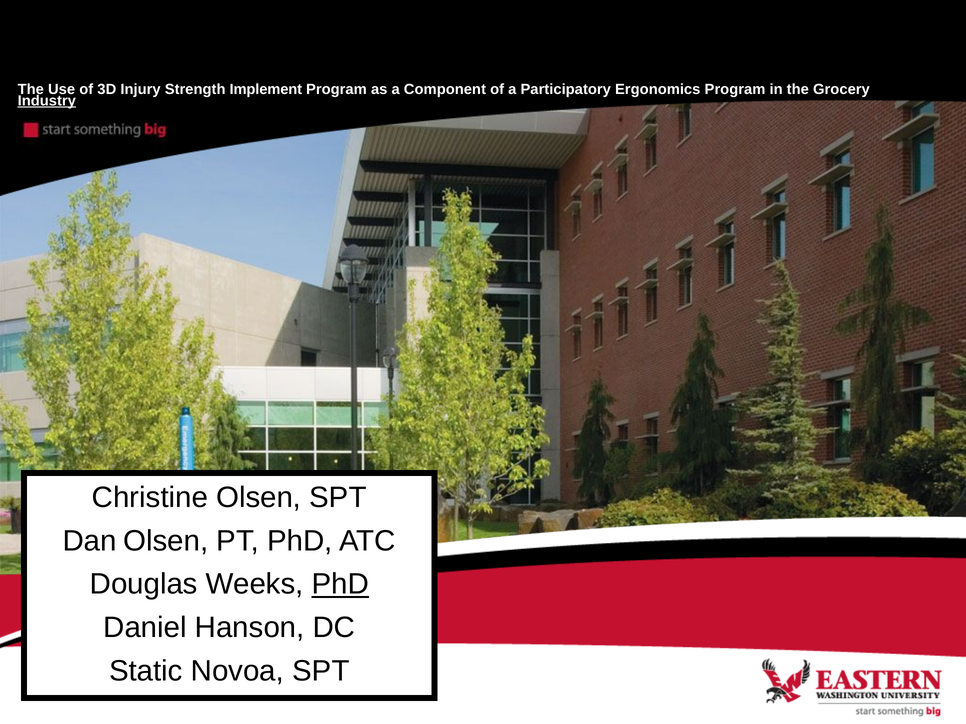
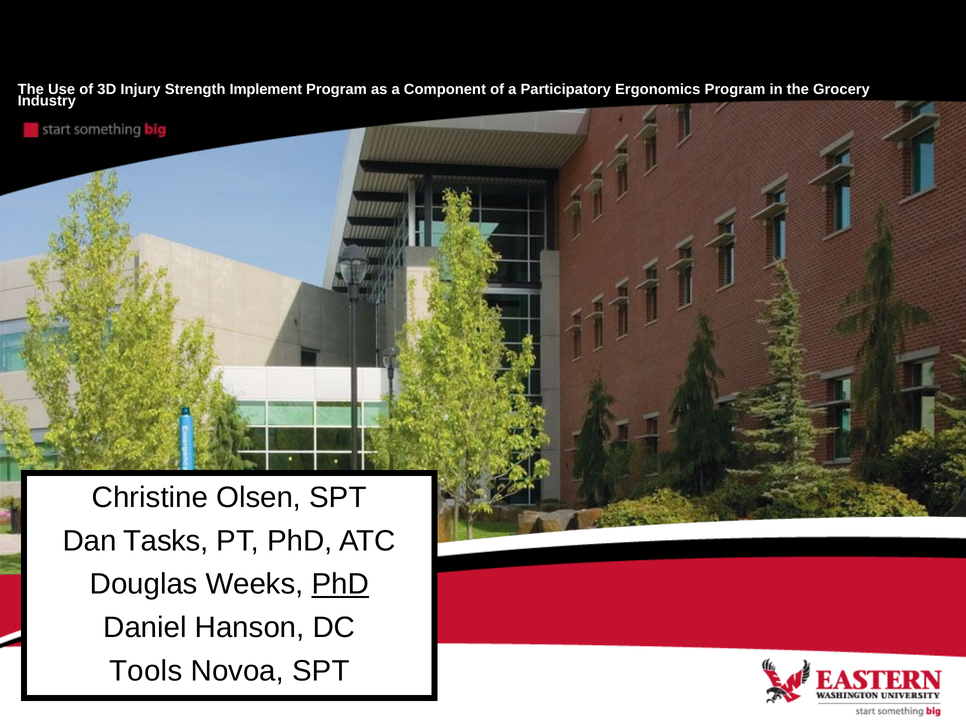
Industry underline: present -> none
Dan Olsen: Olsen -> Tasks
Static: Static -> Tools
